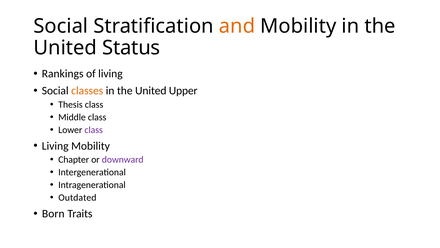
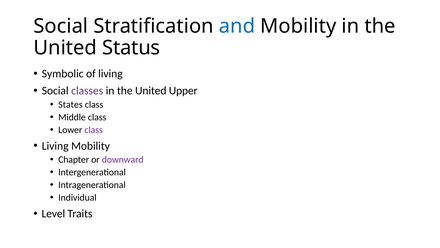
and colour: orange -> blue
Rankings: Rankings -> Symbolic
classes colour: orange -> purple
Thesis: Thesis -> States
Outdated: Outdated -> Individual
Born: Born -> Level
